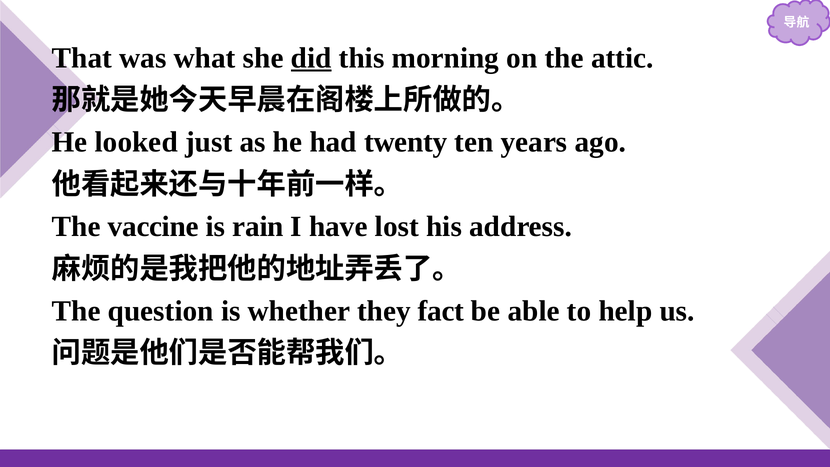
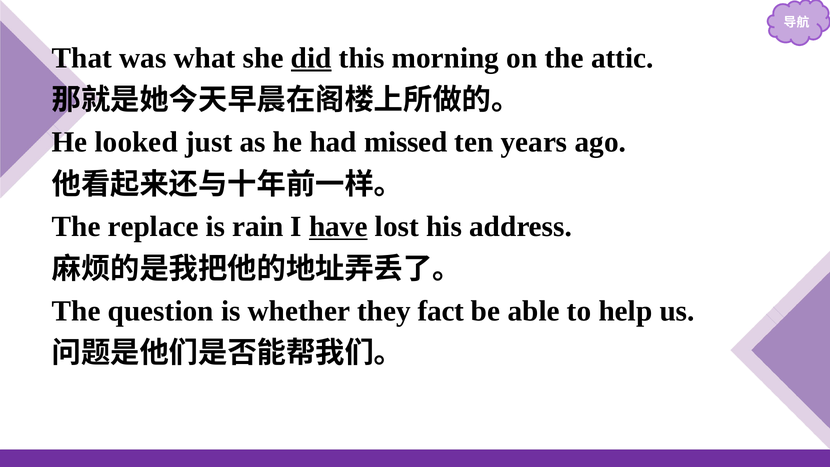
twenty: twenty -> missed
vaccine: vaccine -> replace
have underline: none -> present
